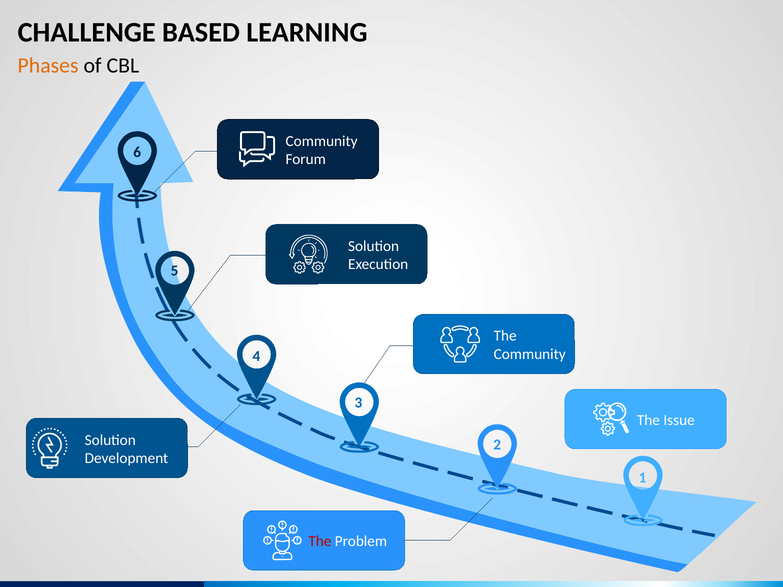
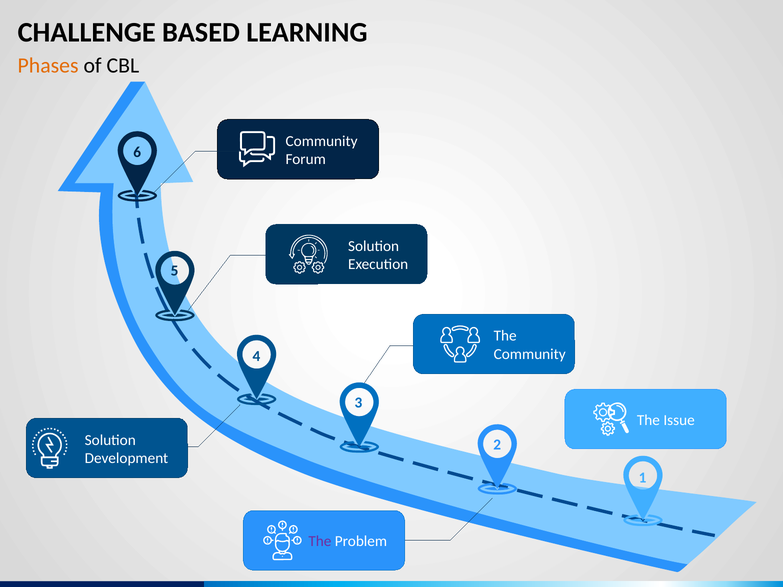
The at (320, 542) colour: red -> purple
